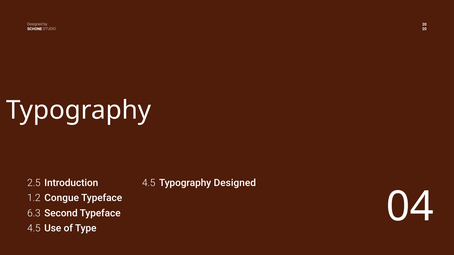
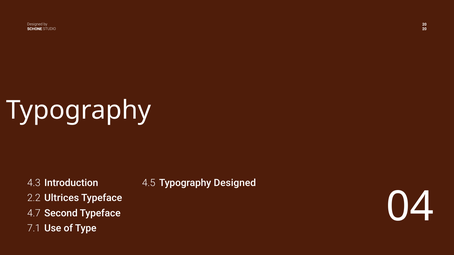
2.5: 2.5 -> 4.3
1.2: 1.2 -> 2.2
Congue: Congue -> Ultrices
6.3: 6.3 -> 4.7
4.5 at (34, 229): 4.5 -> 7.1
